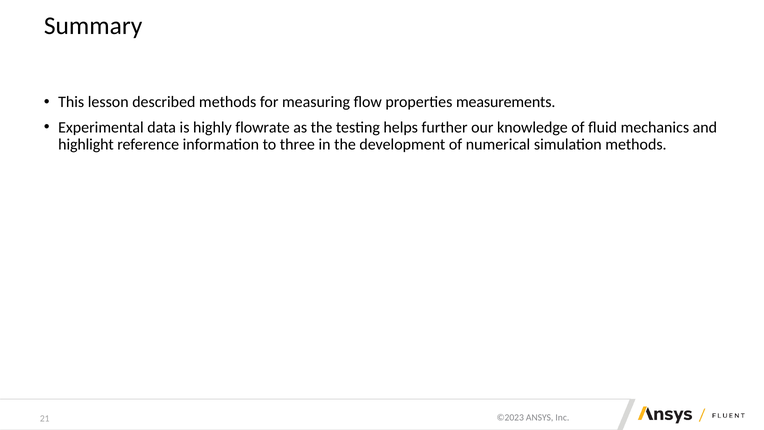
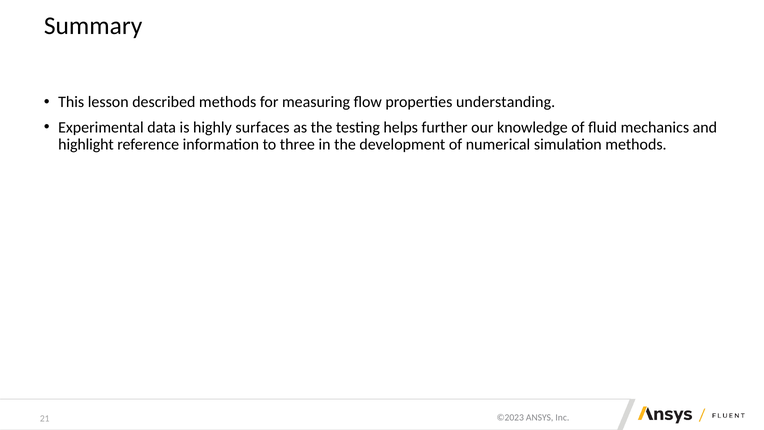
measurements: measurements -> understanding
flowrate: flowrate -> surfaces
